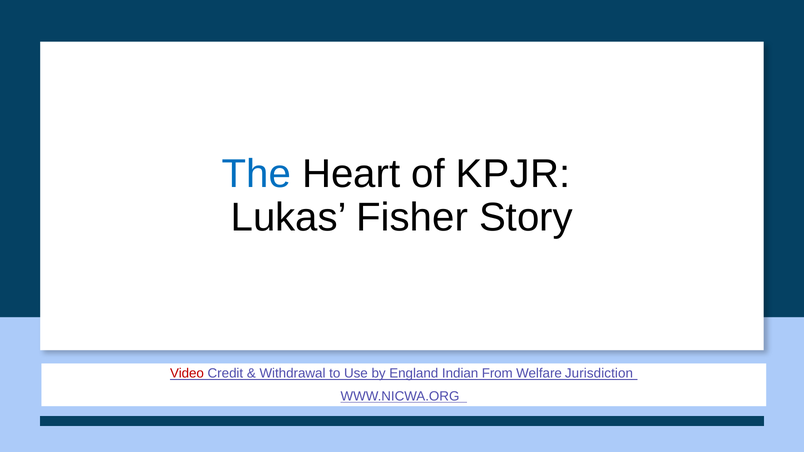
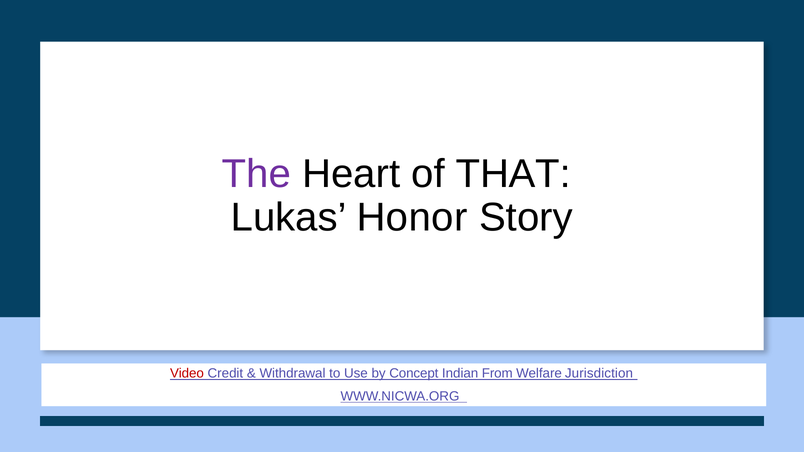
The colour: blue -> purple
KPJR: KPJR -> THAT
Fisher: Fisher -> Honor
England: England -> Concept
